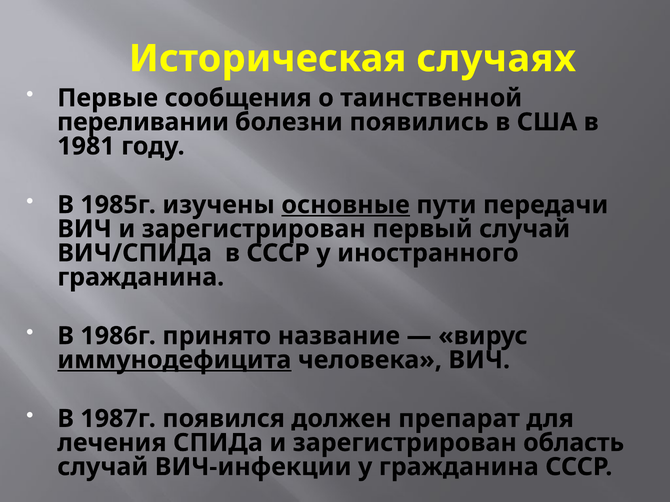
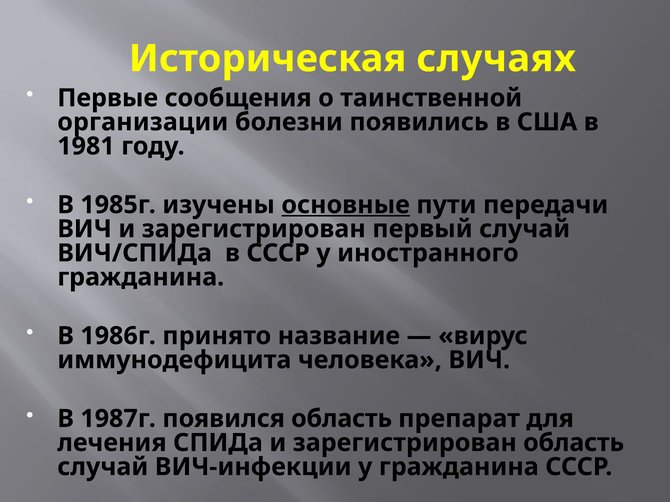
переливании: переливании -> организации
иммунодефицита underline: present -> none
появился должен: должен -> область
